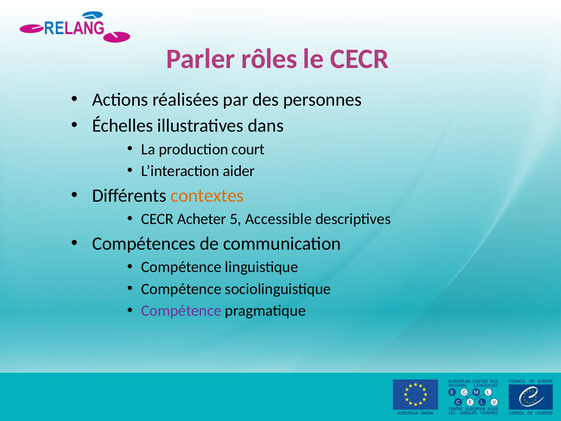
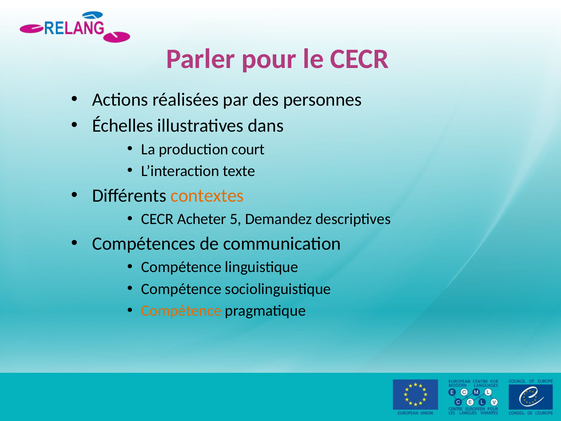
rôles: rôles -> pour
aider: aider -> texte
Accessible: Accessible -> Demandez
Compétence at (181, 311) colour: purple -> orange
